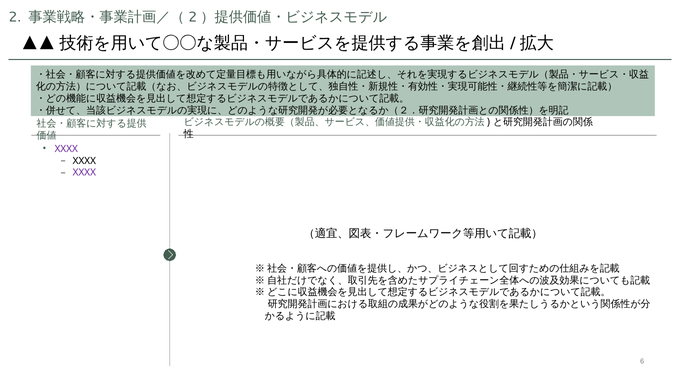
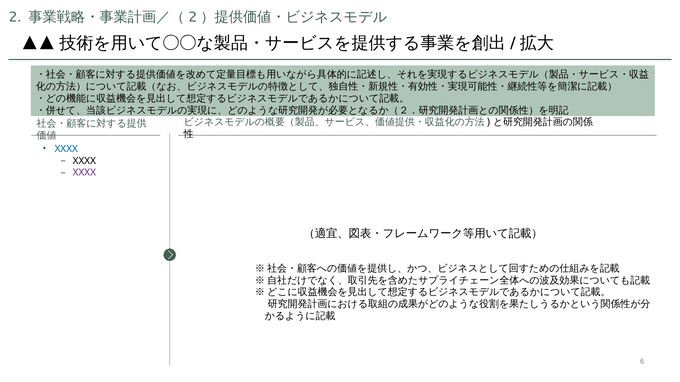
XXXX at (66, 149) colour: purple -> blue
